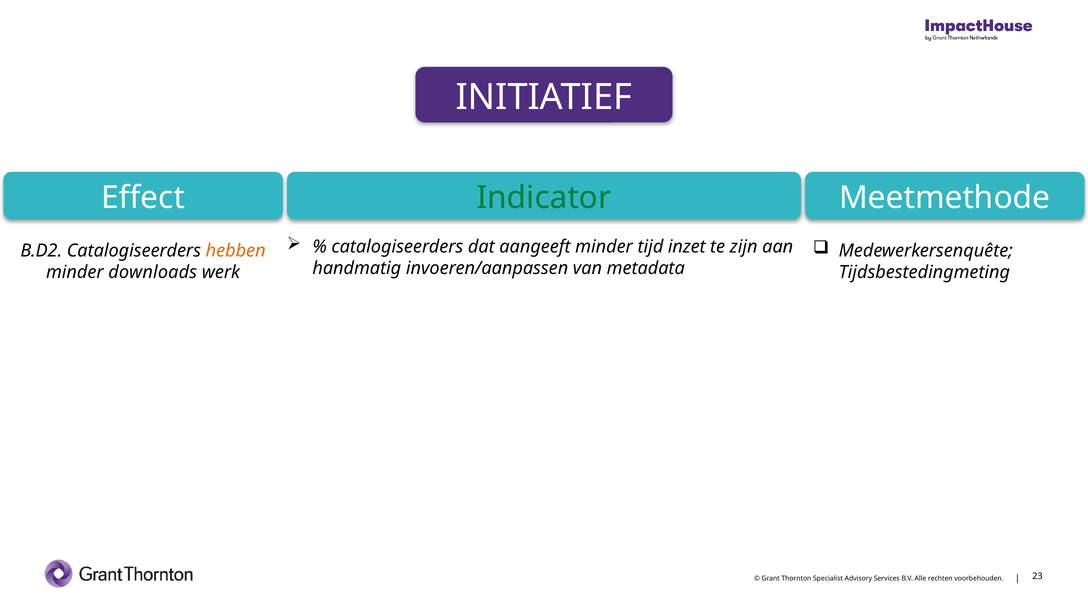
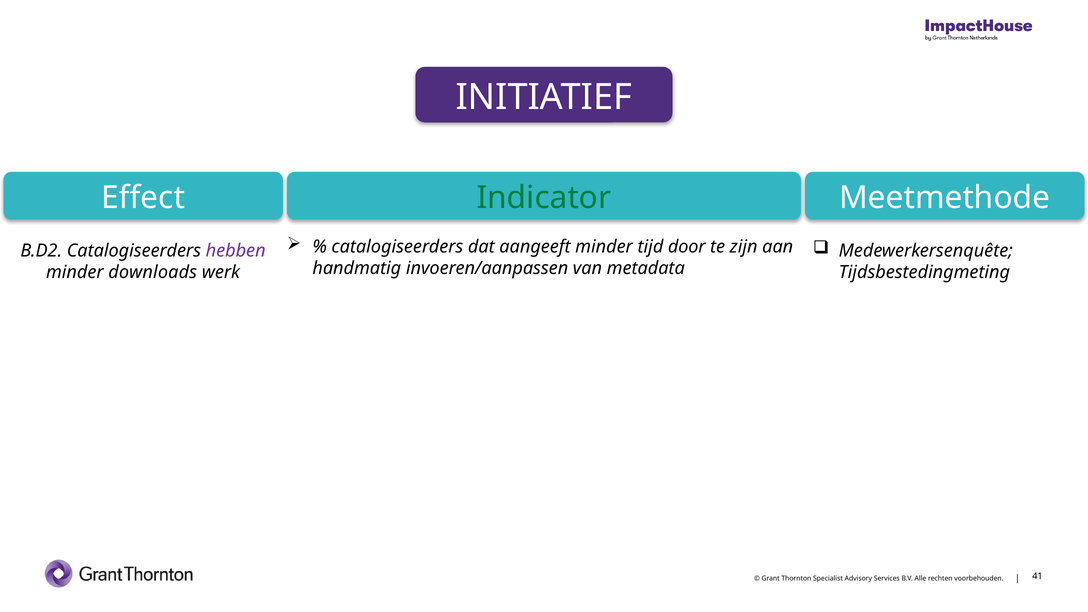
inzet: inzet -> door
hebben colour: orange -> purple
23: 23 -> 41
